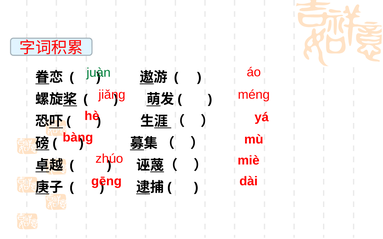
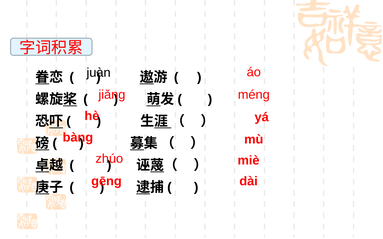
juàn colour: green -> black
